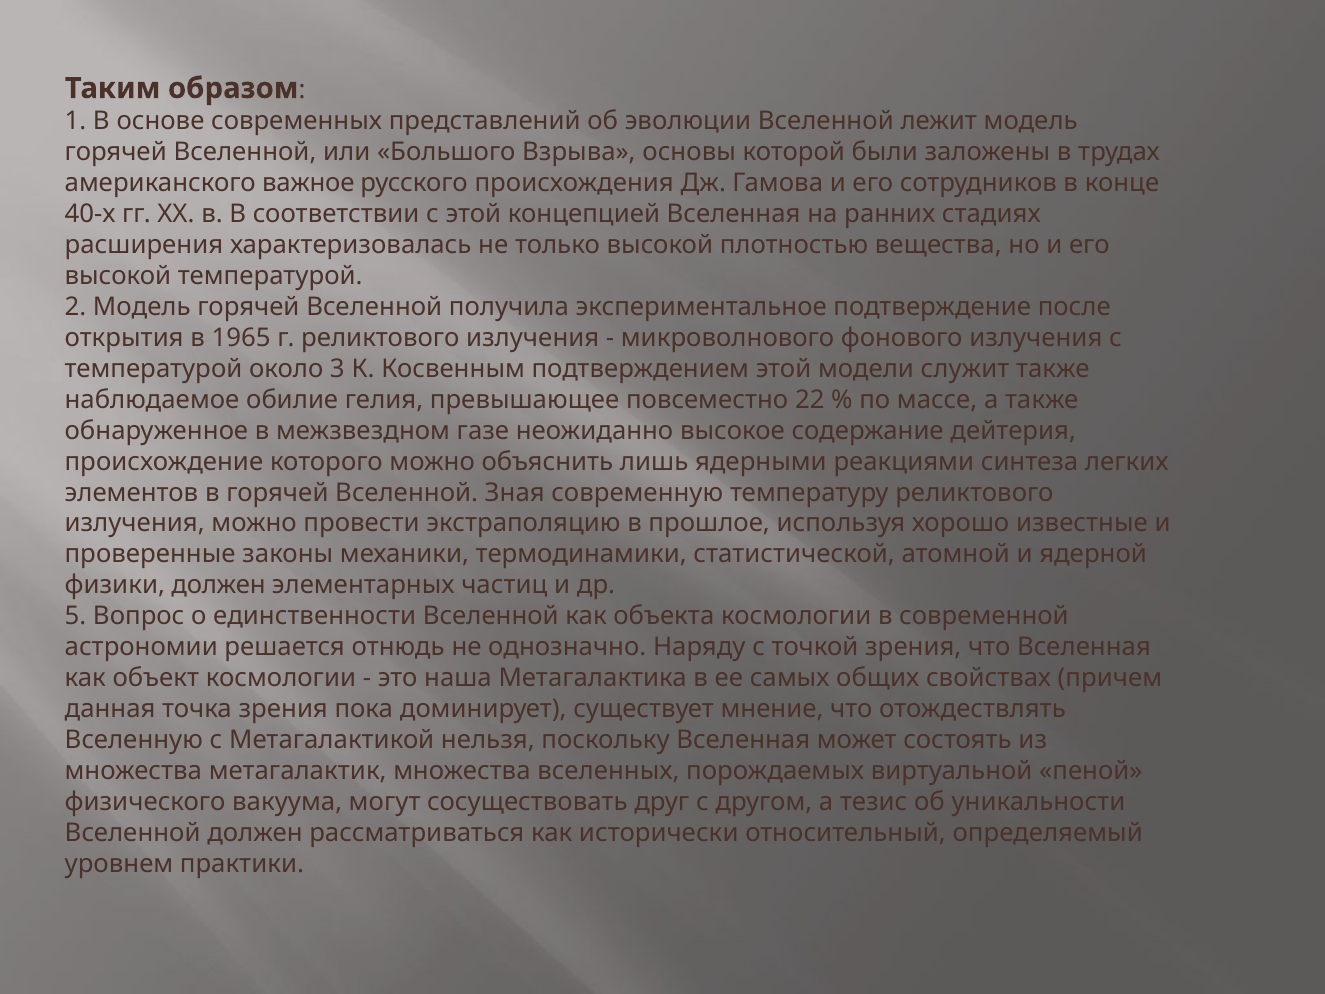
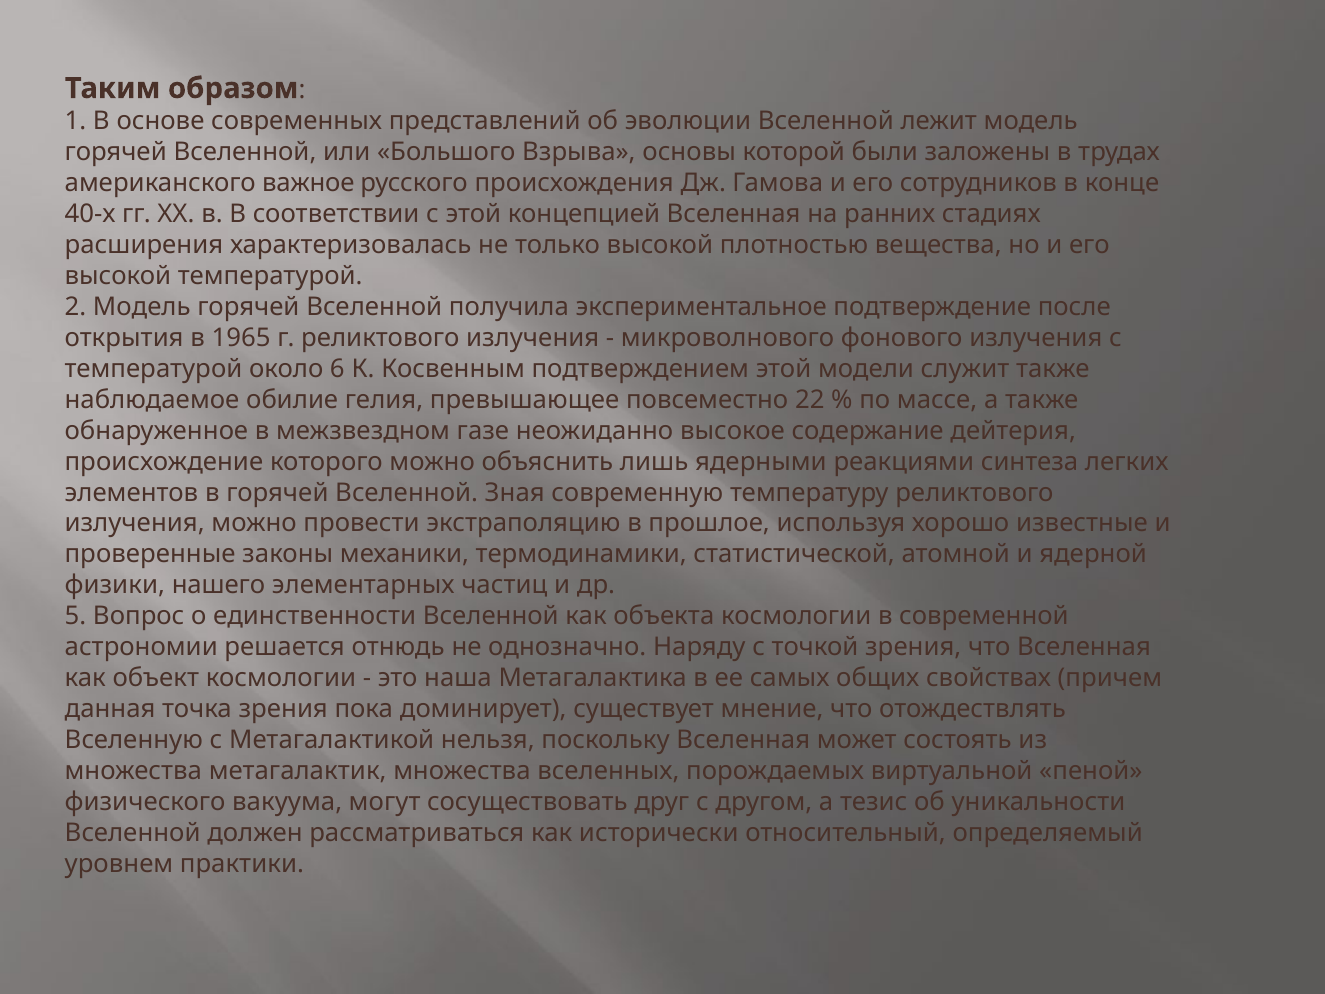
3: 3 -> 6
физики должен: должен -> нашего
